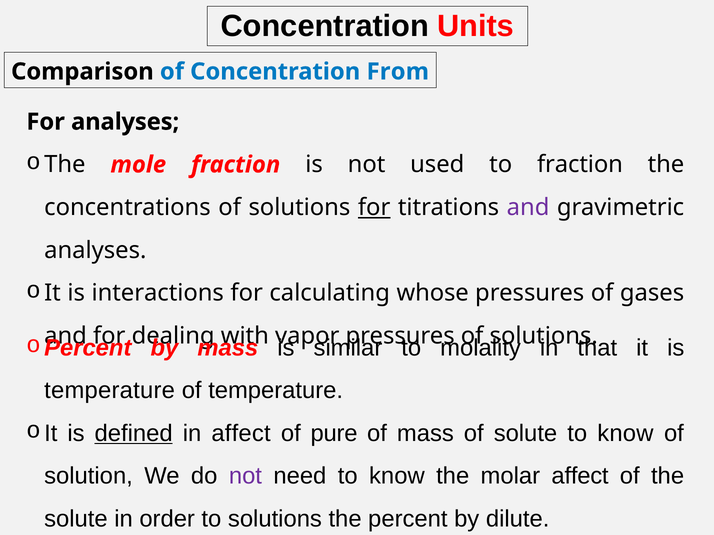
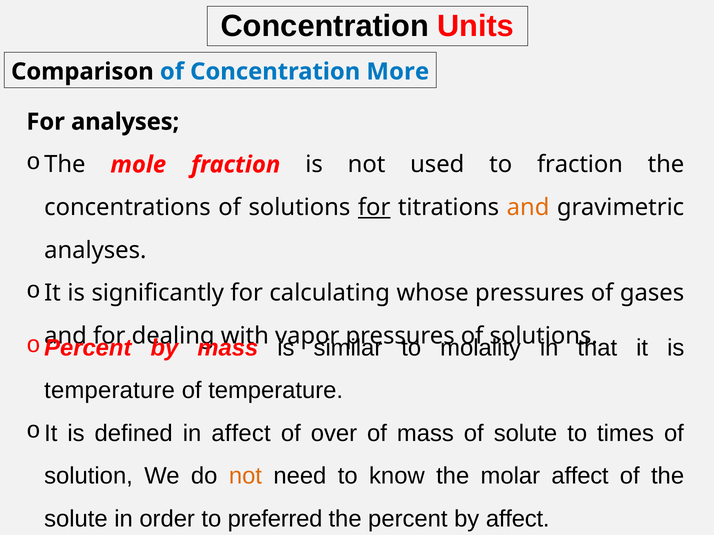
From: From -> More
and at (528, 208) colour: purple -> orange
interactions: interactions -> significantly
defined underline: present -> none
pure: pure -> over
solute to know: know -> times
not at (245, 477) colour: purple -> orange
to solutions: solutions -> preferred
by dilute: dilute -> affect
